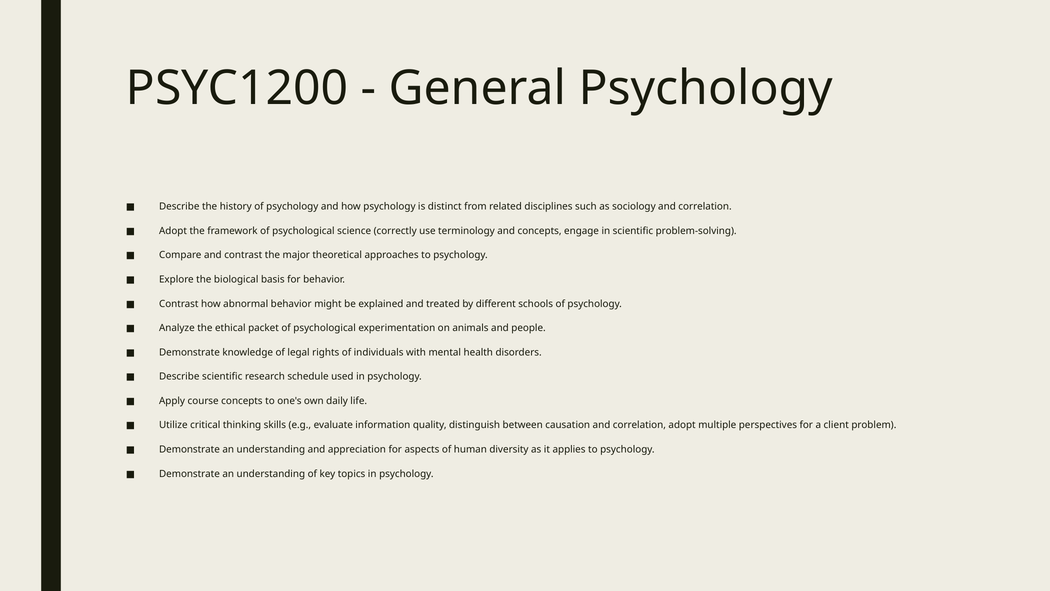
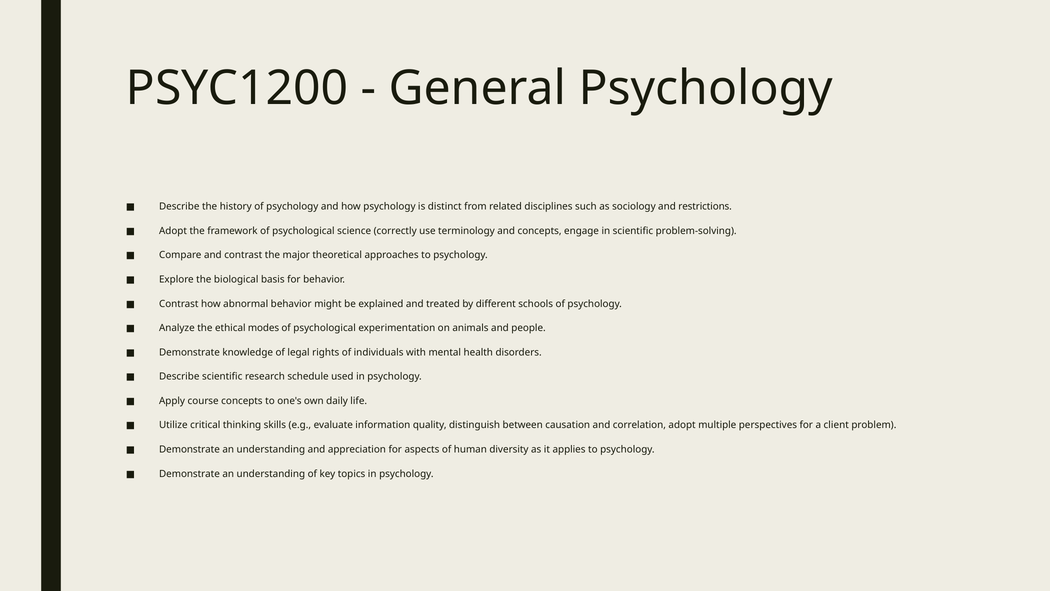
sociology and correlation: correlation -> restrictions
packet: packet -> modes
